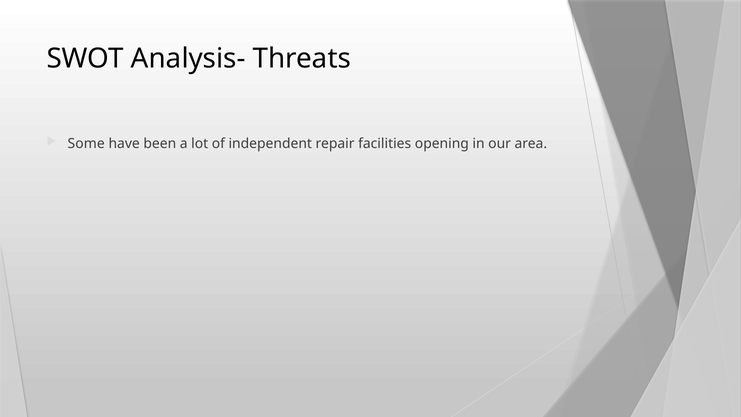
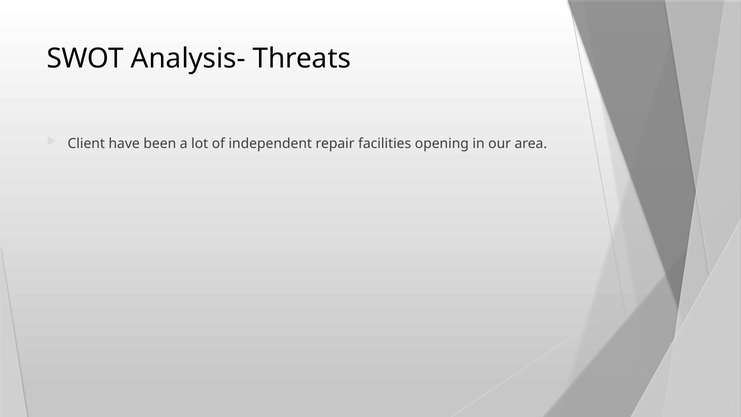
Some: Some -> Client
